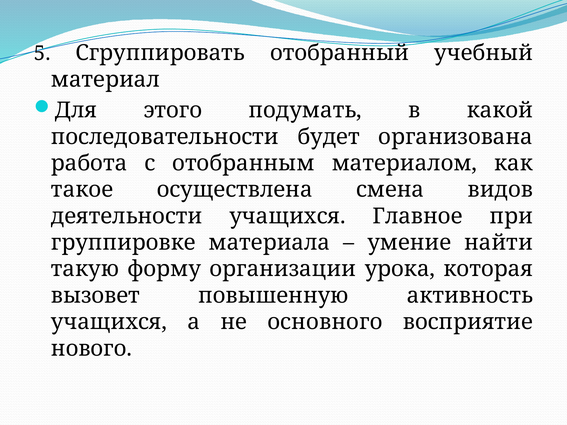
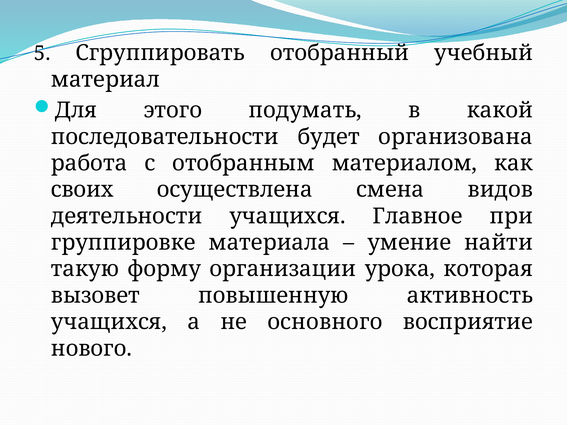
такое: такое -> своих
